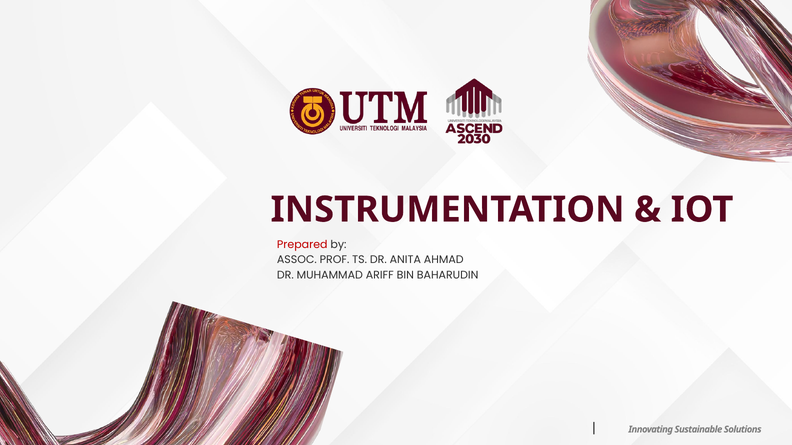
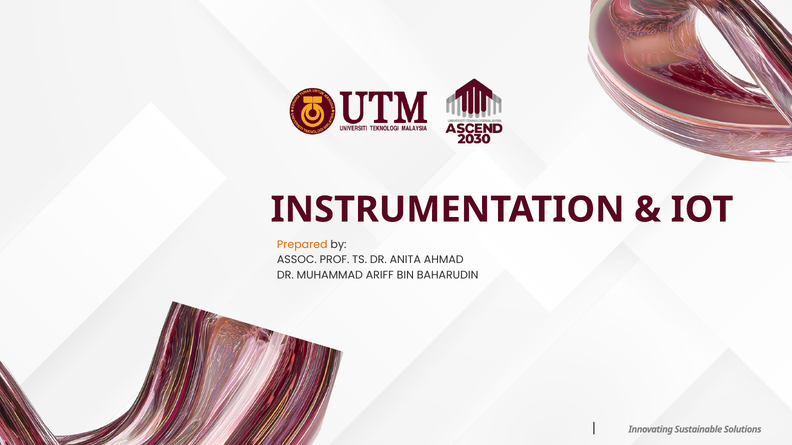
Prepared colour: red -> orange
